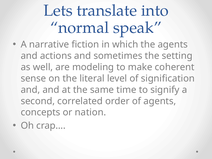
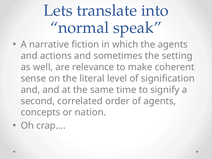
modeling: modeling -> relevance
